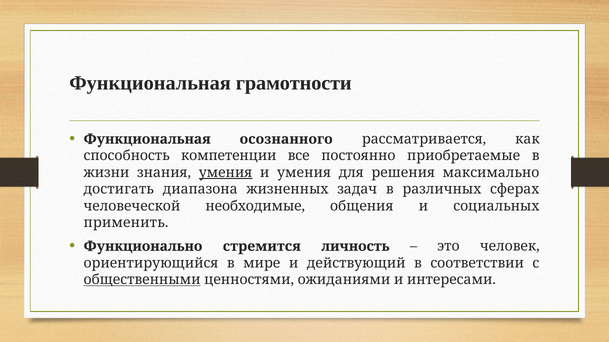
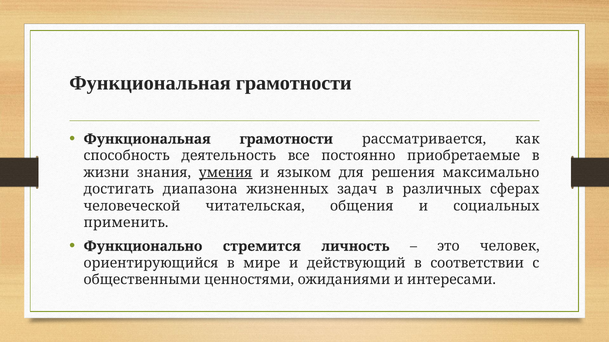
осознанного at (286, 139): осознанного -> грамотности
компетенции: компетенции -> деятельность
и умения: умения -> языком
необходимые: необходимые -> читательская
общественными underline: present -> none
